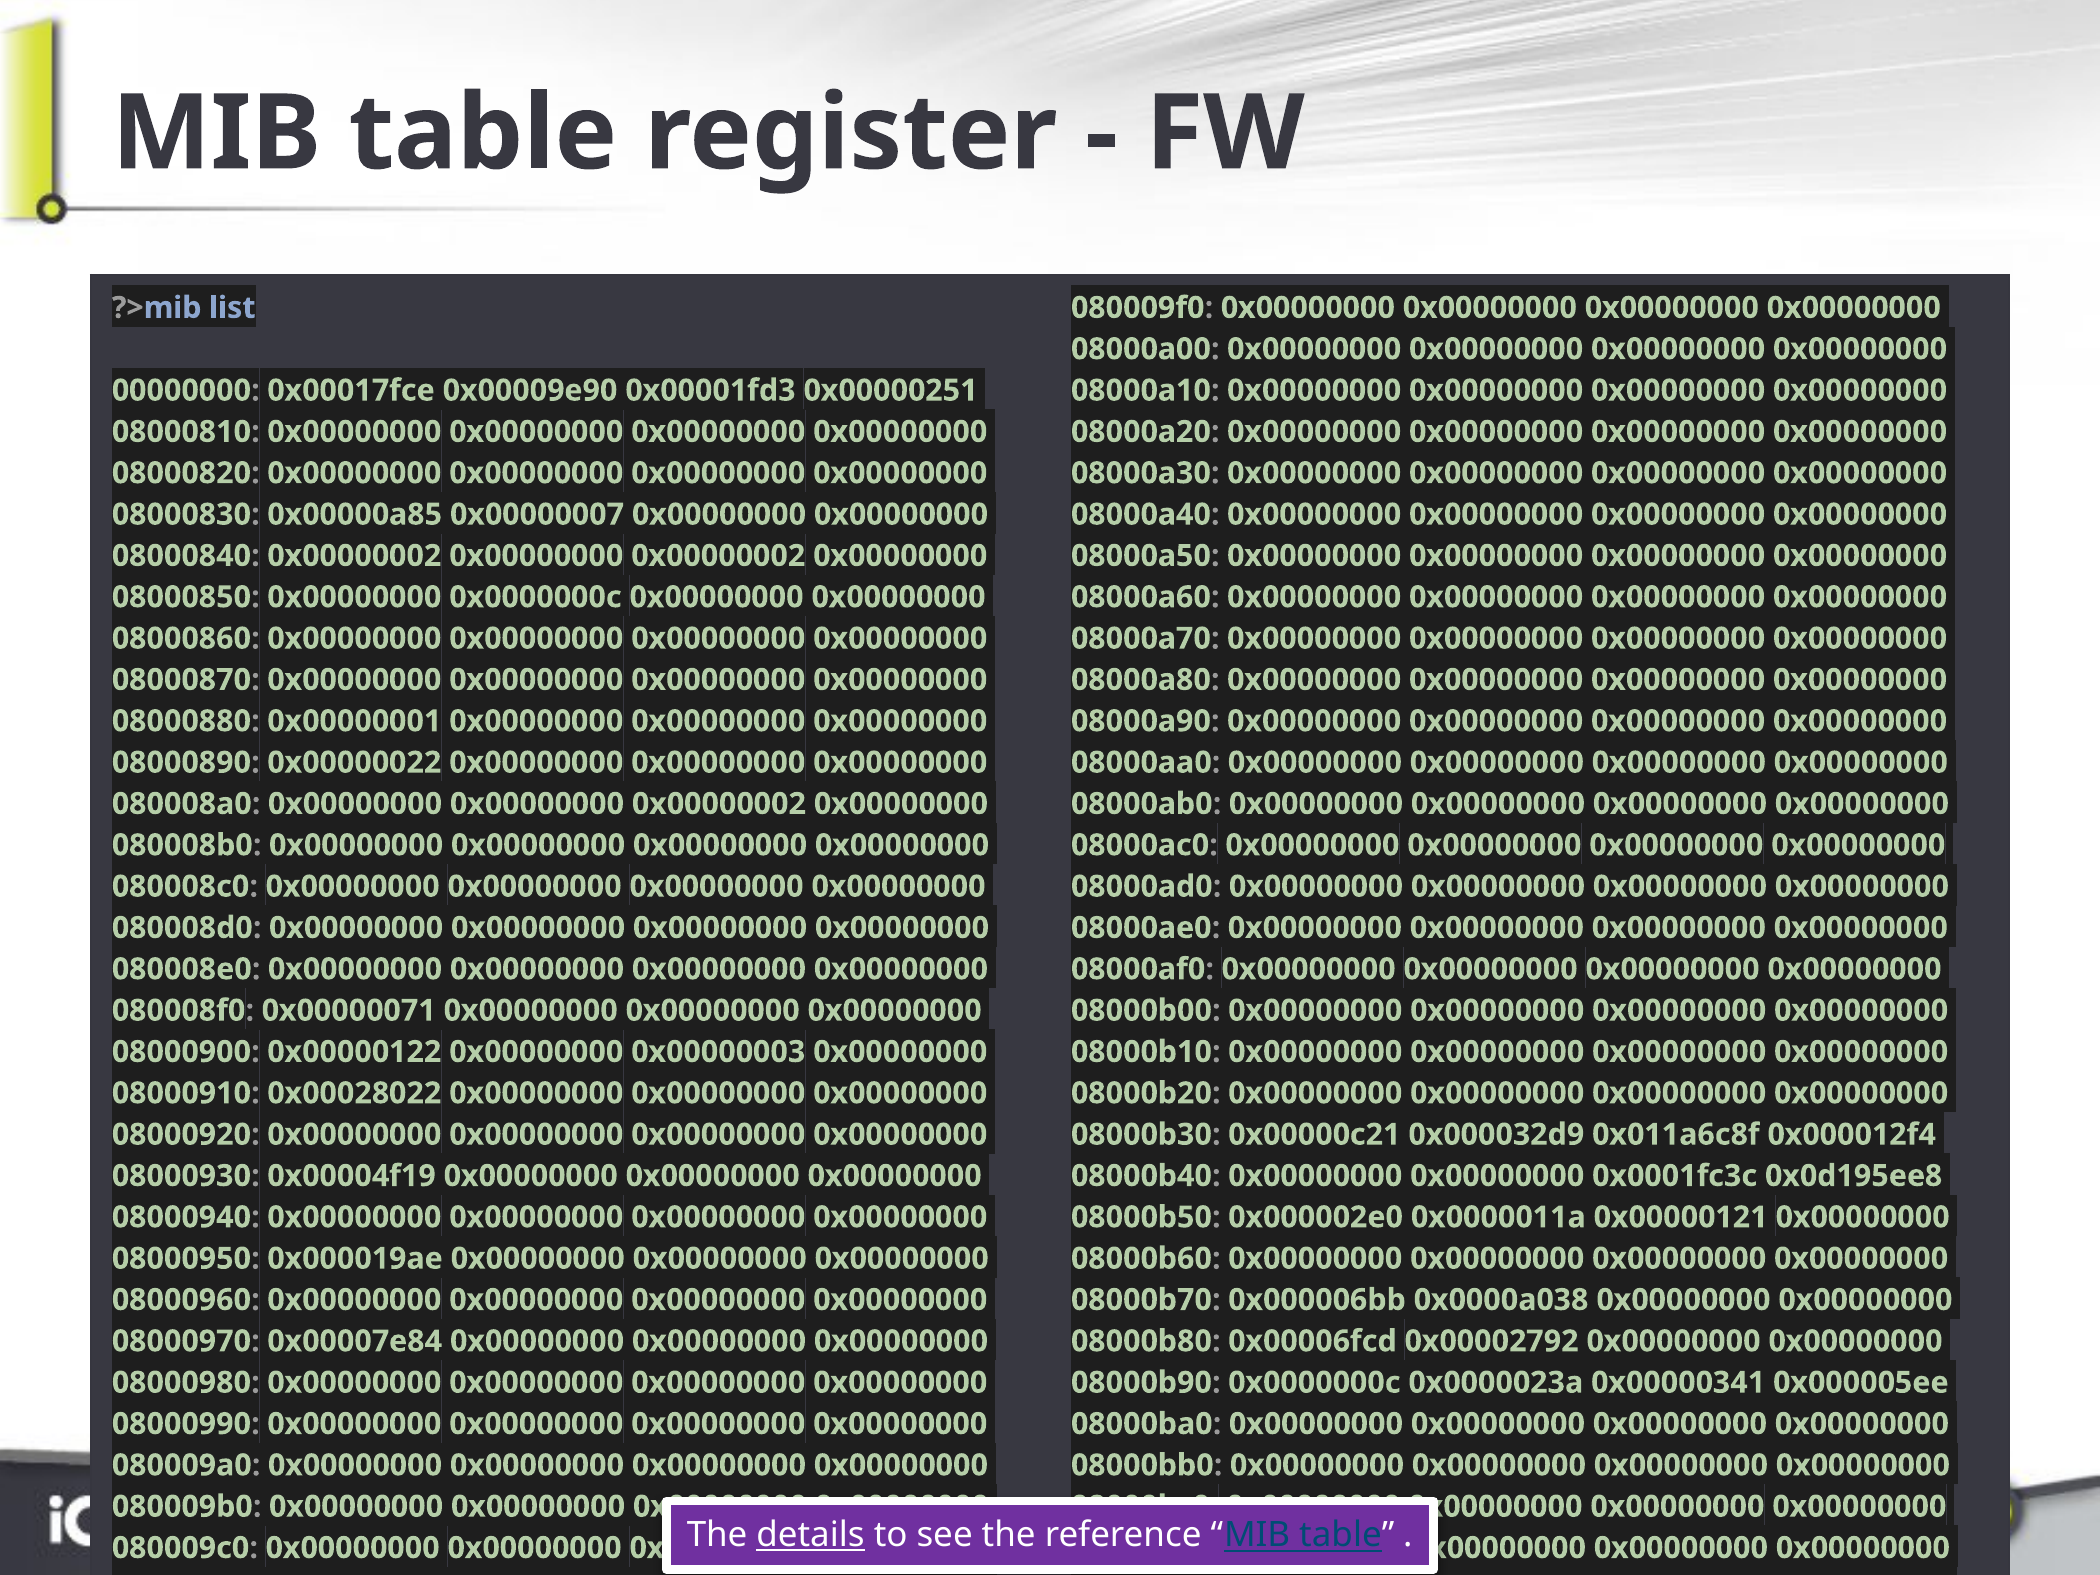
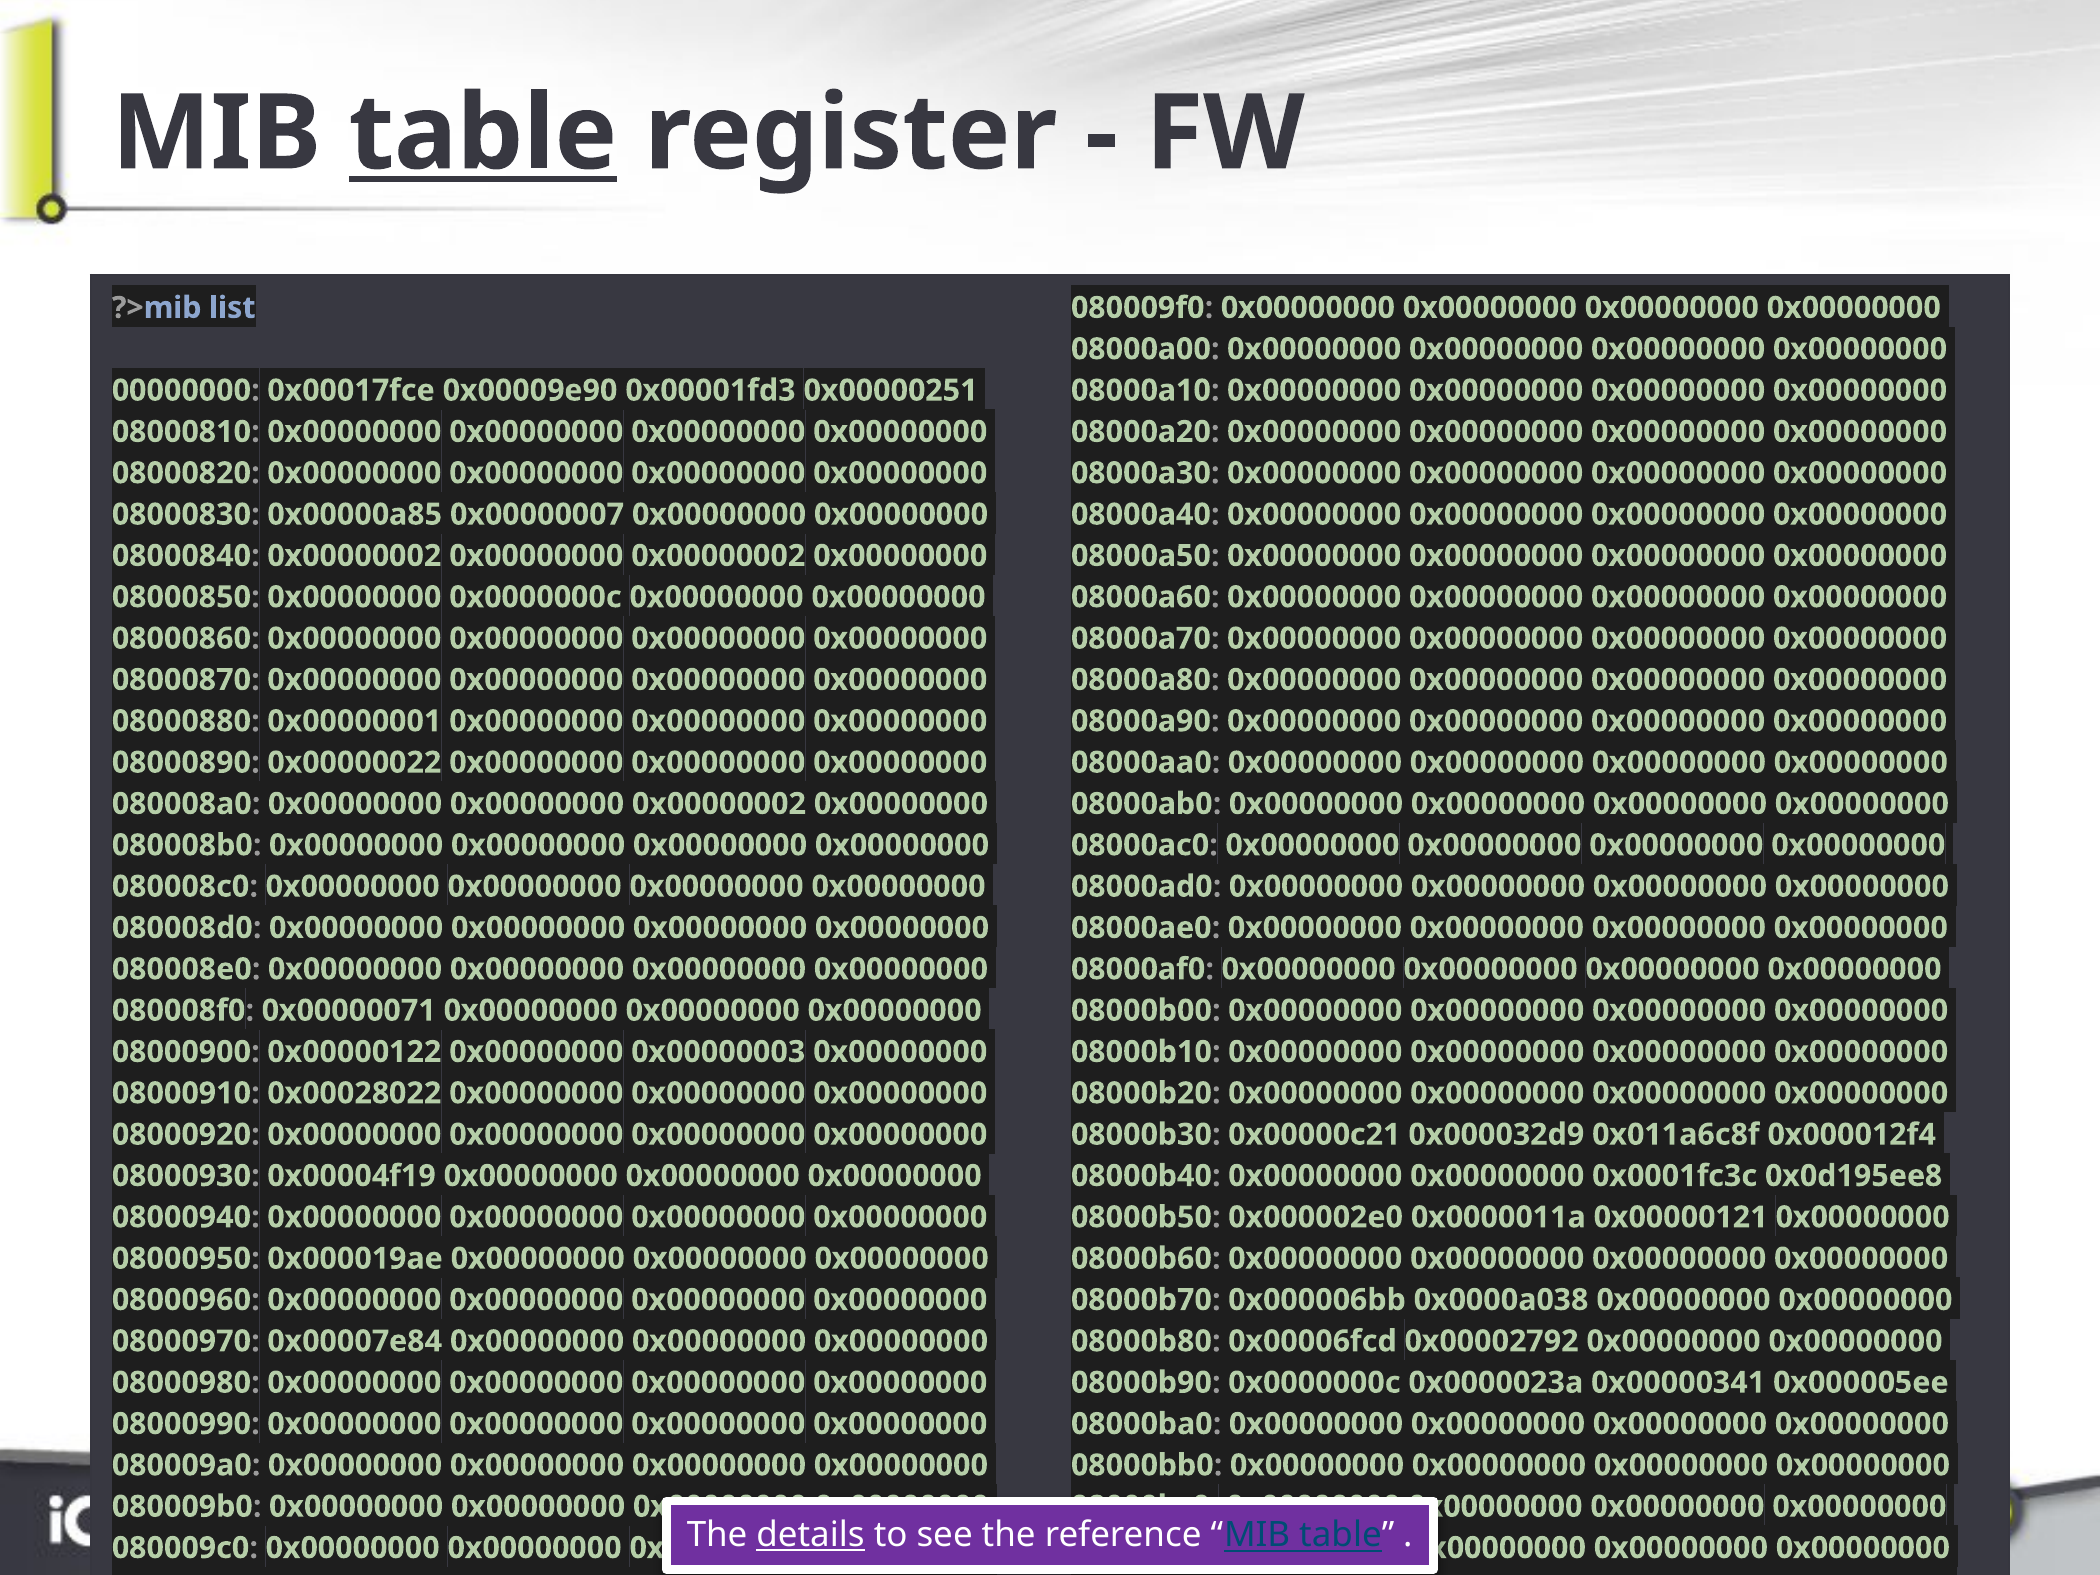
table at (483, 134) underline: none -> present
